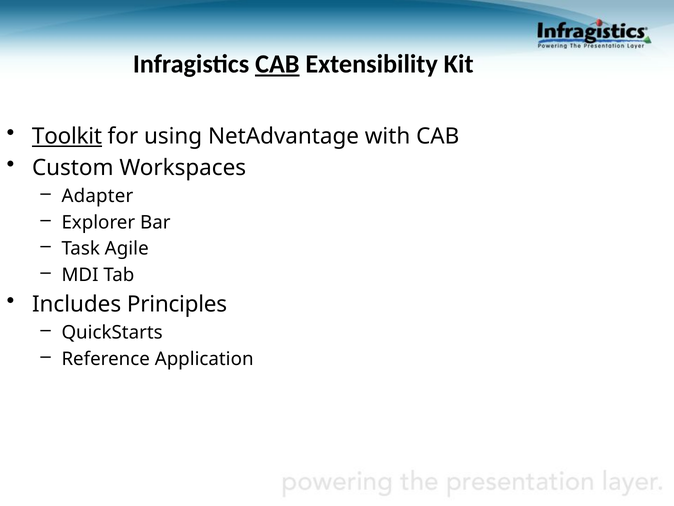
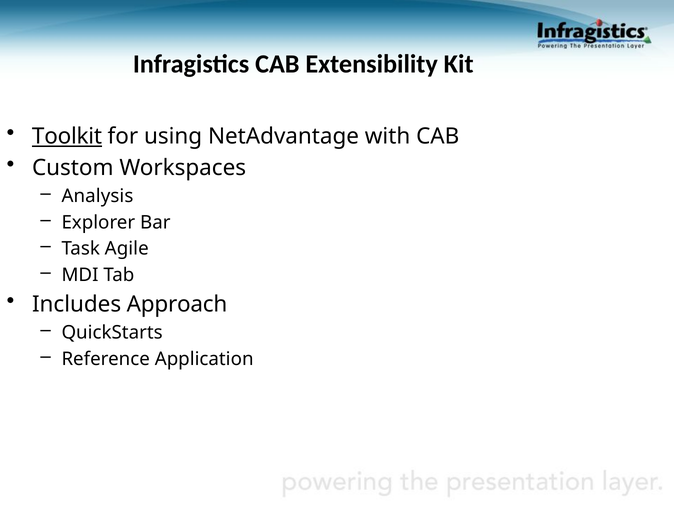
CAB at (277, 64) underline: present -> none
Adapter: Adapter -> Analysis
Principles: Principles -> Approach
